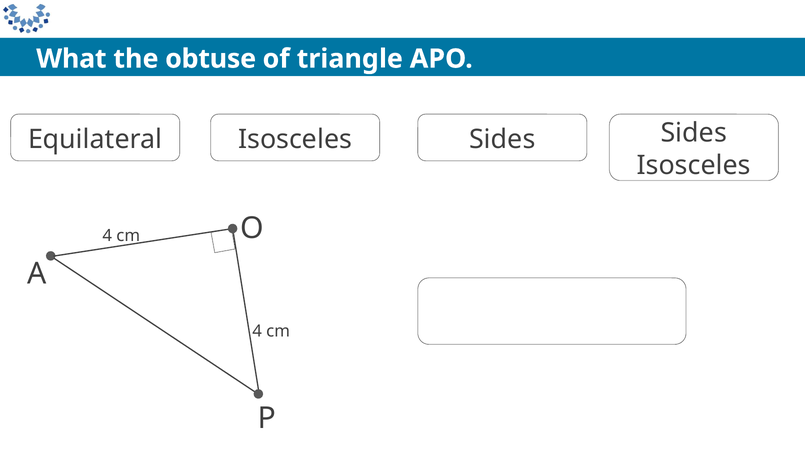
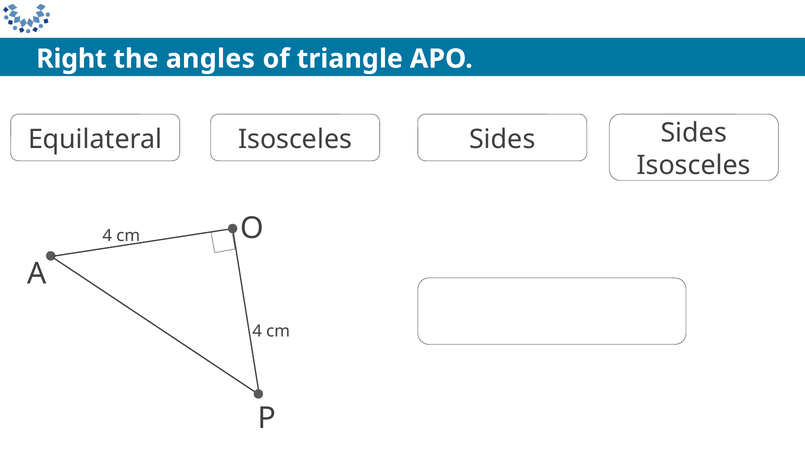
What at (71, 59): What -> Right
obtuse: obtuse -> angles
